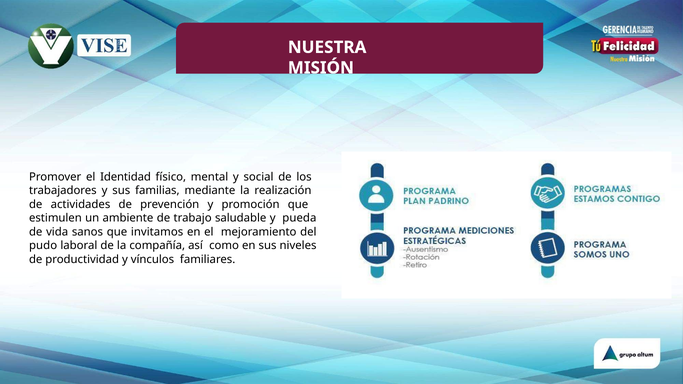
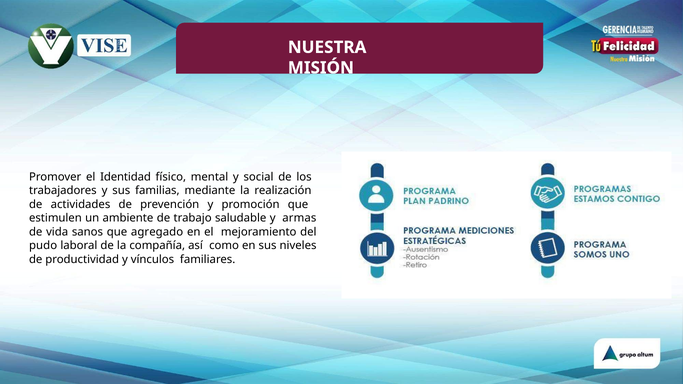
pueda: pueda -> armas
invitamos: invitamos -> agregado
